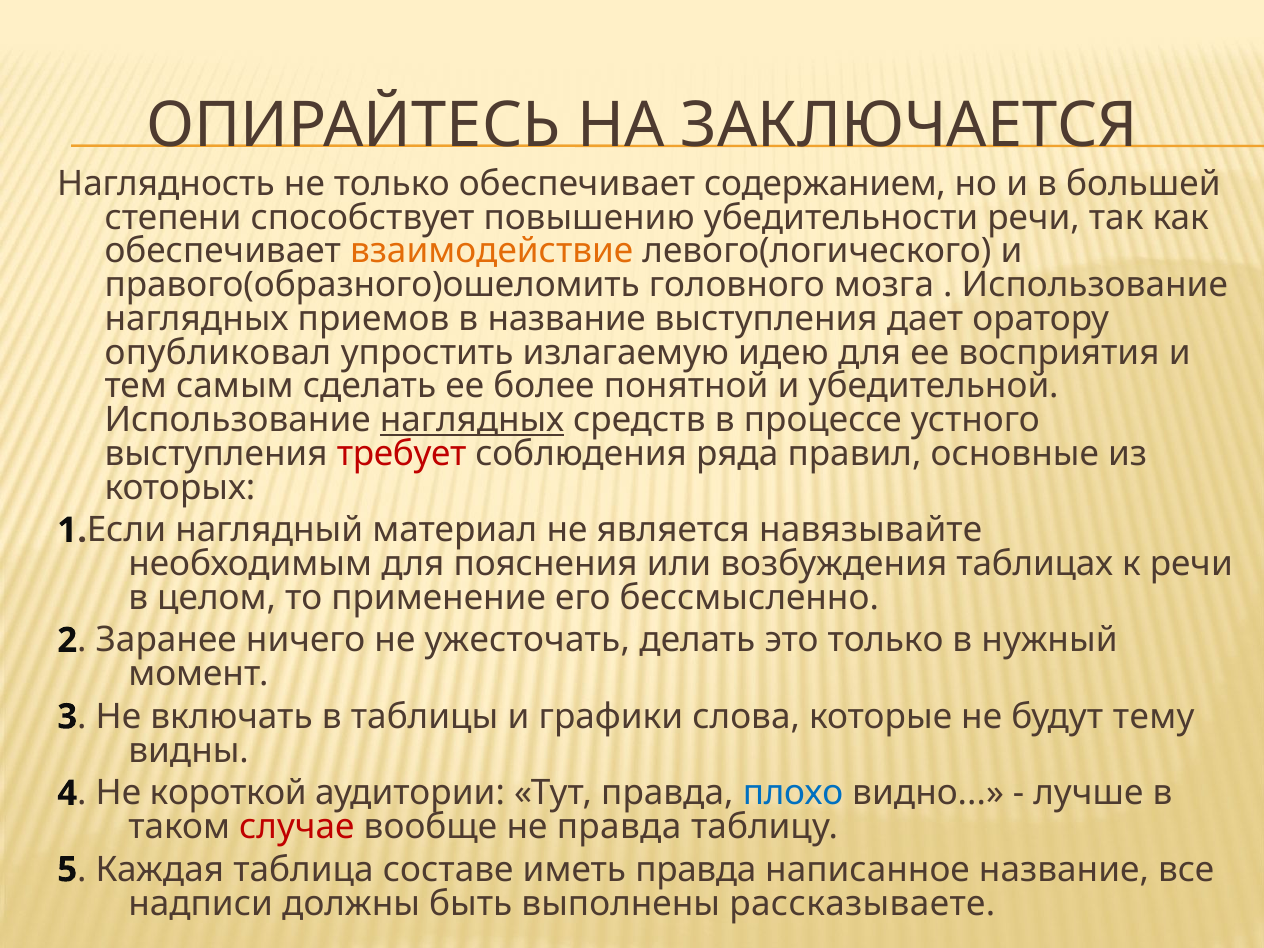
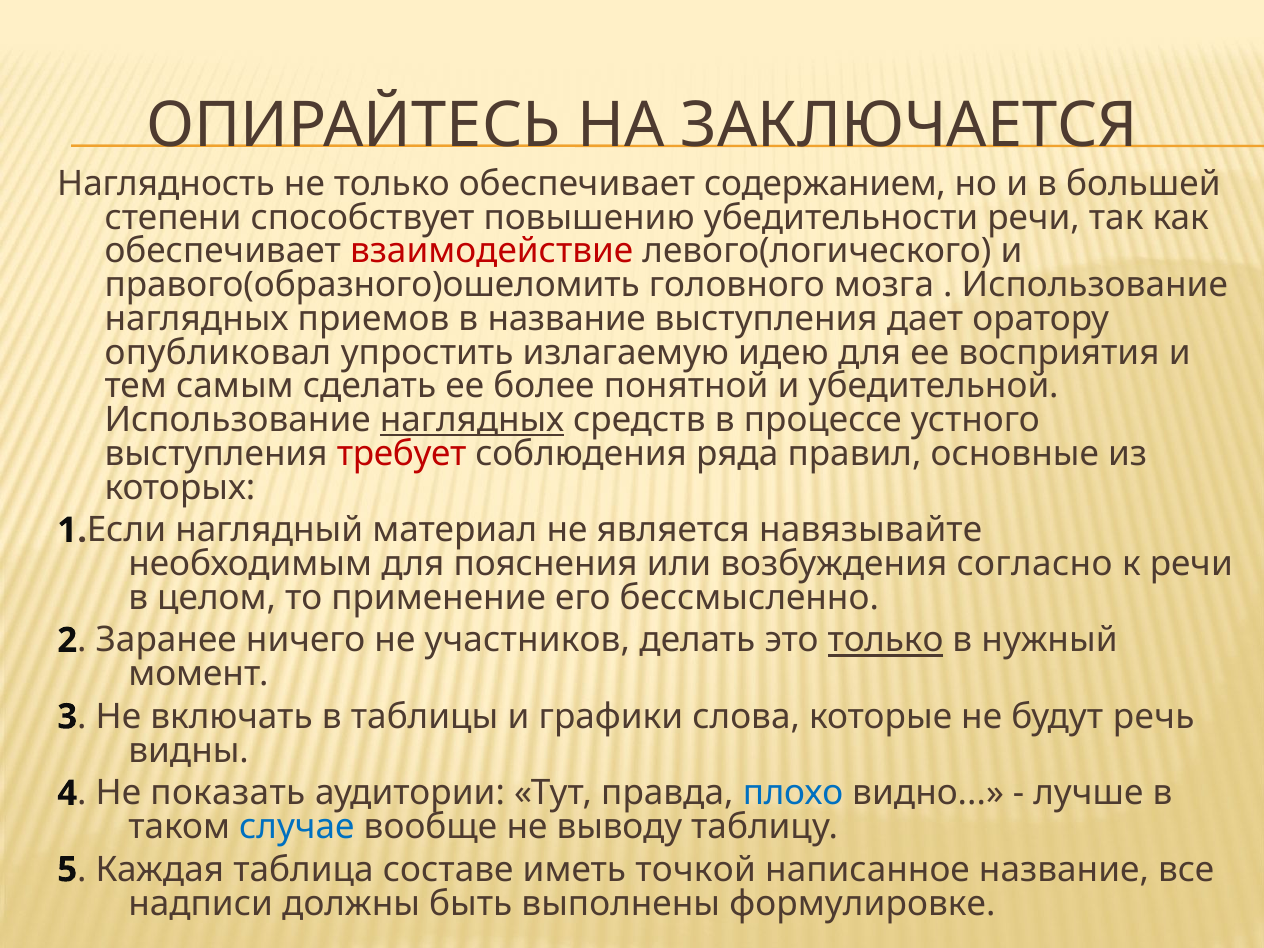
взаимодействие colour: orange -> red
таблицах: таблицах -> согласно
ужесточать: ужесточать -> участников
только at (885, 640) underline: none -> present
тему: тему -> речь
короткой: короткой -> показать
случае colour: red -> blue
не правда: правда -> выводу
иметь правда: правда -> точкой
рассказываете: рассказываете -> формулировке
